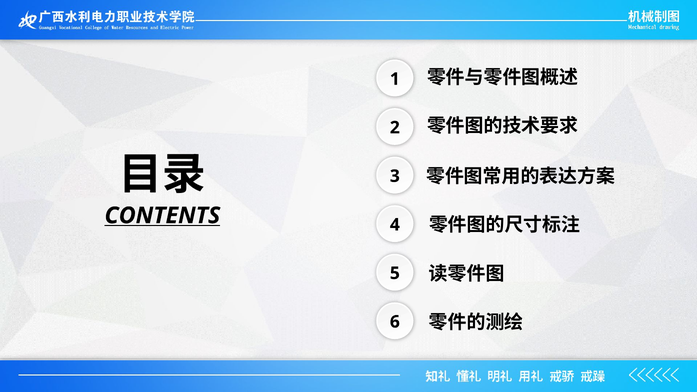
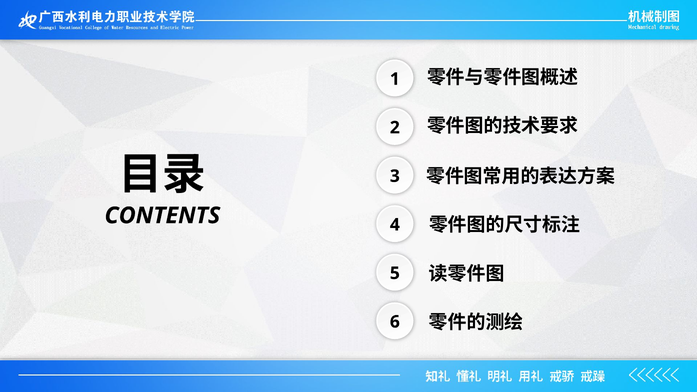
CONTENTS underline: present -> none
